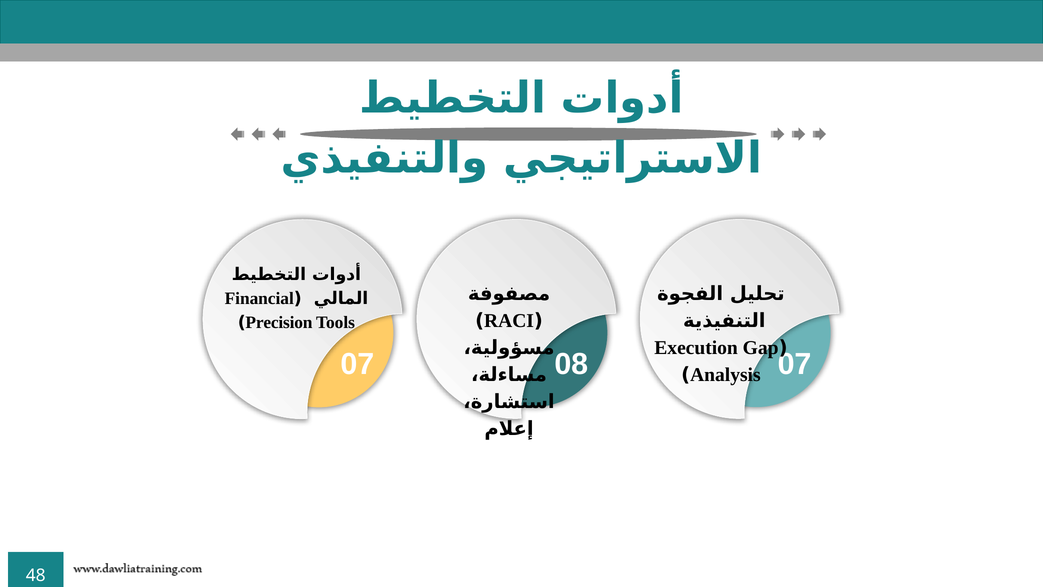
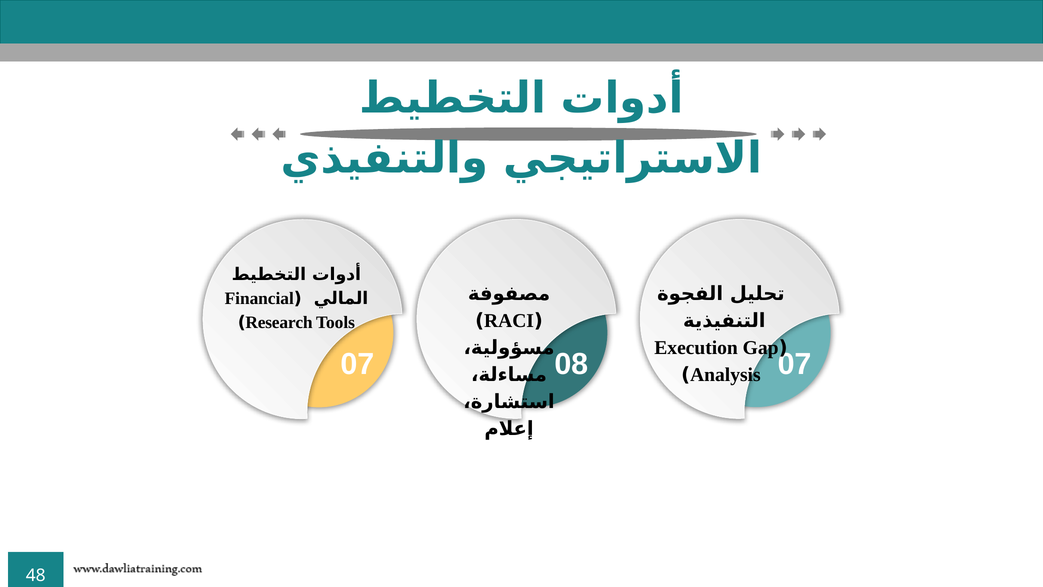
Precision: Precision -> Research
